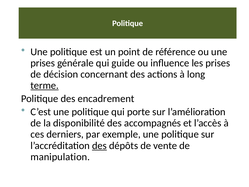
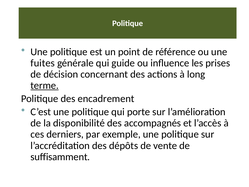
prises at (43, 63): prises -> fuites
des at (99, 145) underline: present -> none
manipulation: manipulation -> suffisamment
